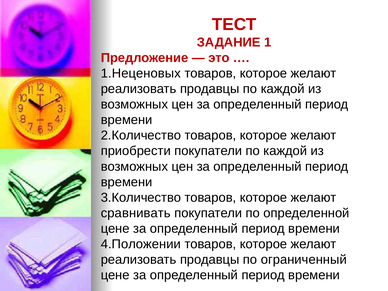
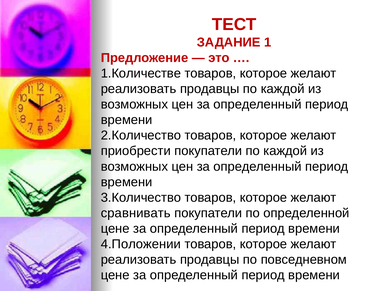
1.Неценовых: 1.Неценовых -> 1.Количестве
ограниченный: ограниченный -> повседневном
